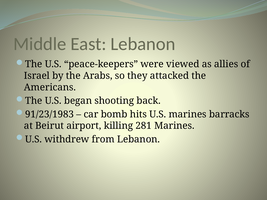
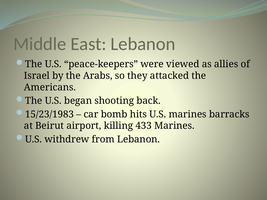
91/23/1983: 91/23/1983 -> 15/23/1983
281: 281 -> 433
